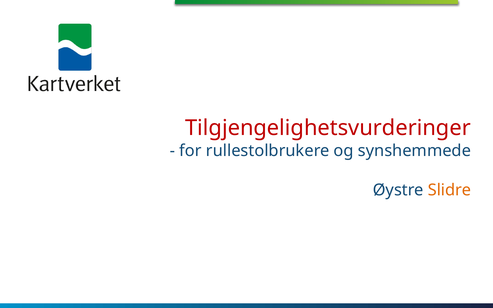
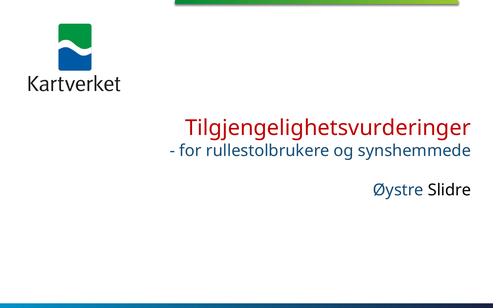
Slidre colour: orange -> black
